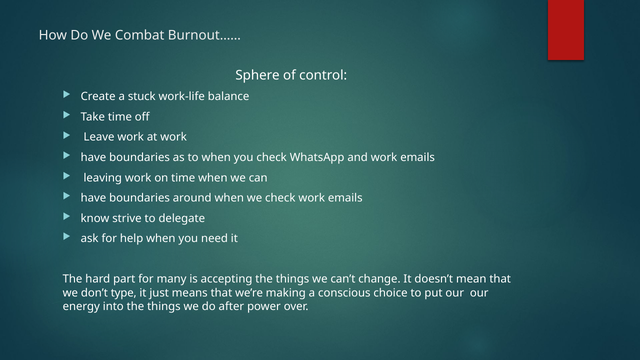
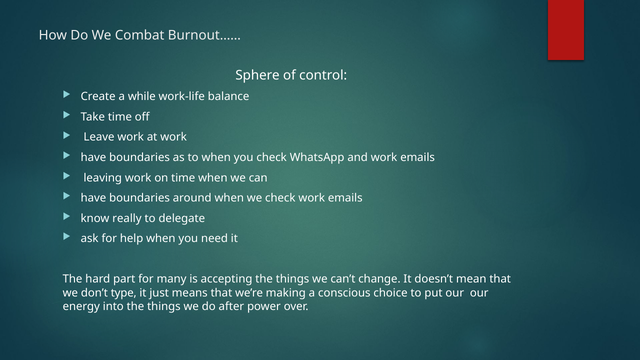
stuck: stuck -> while
strive: strive -> really
